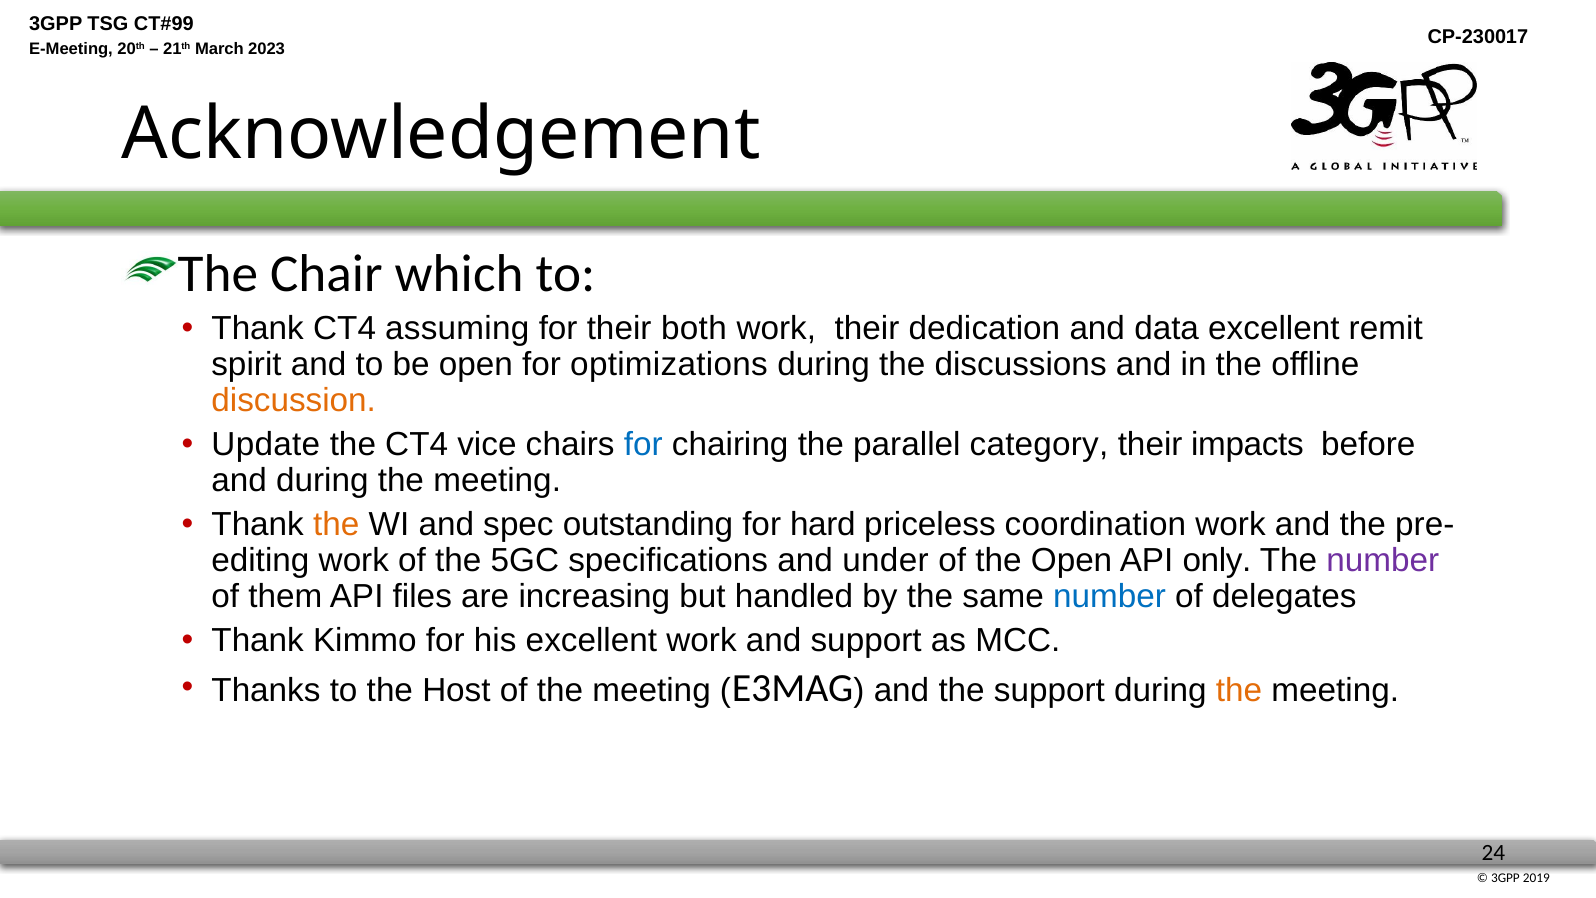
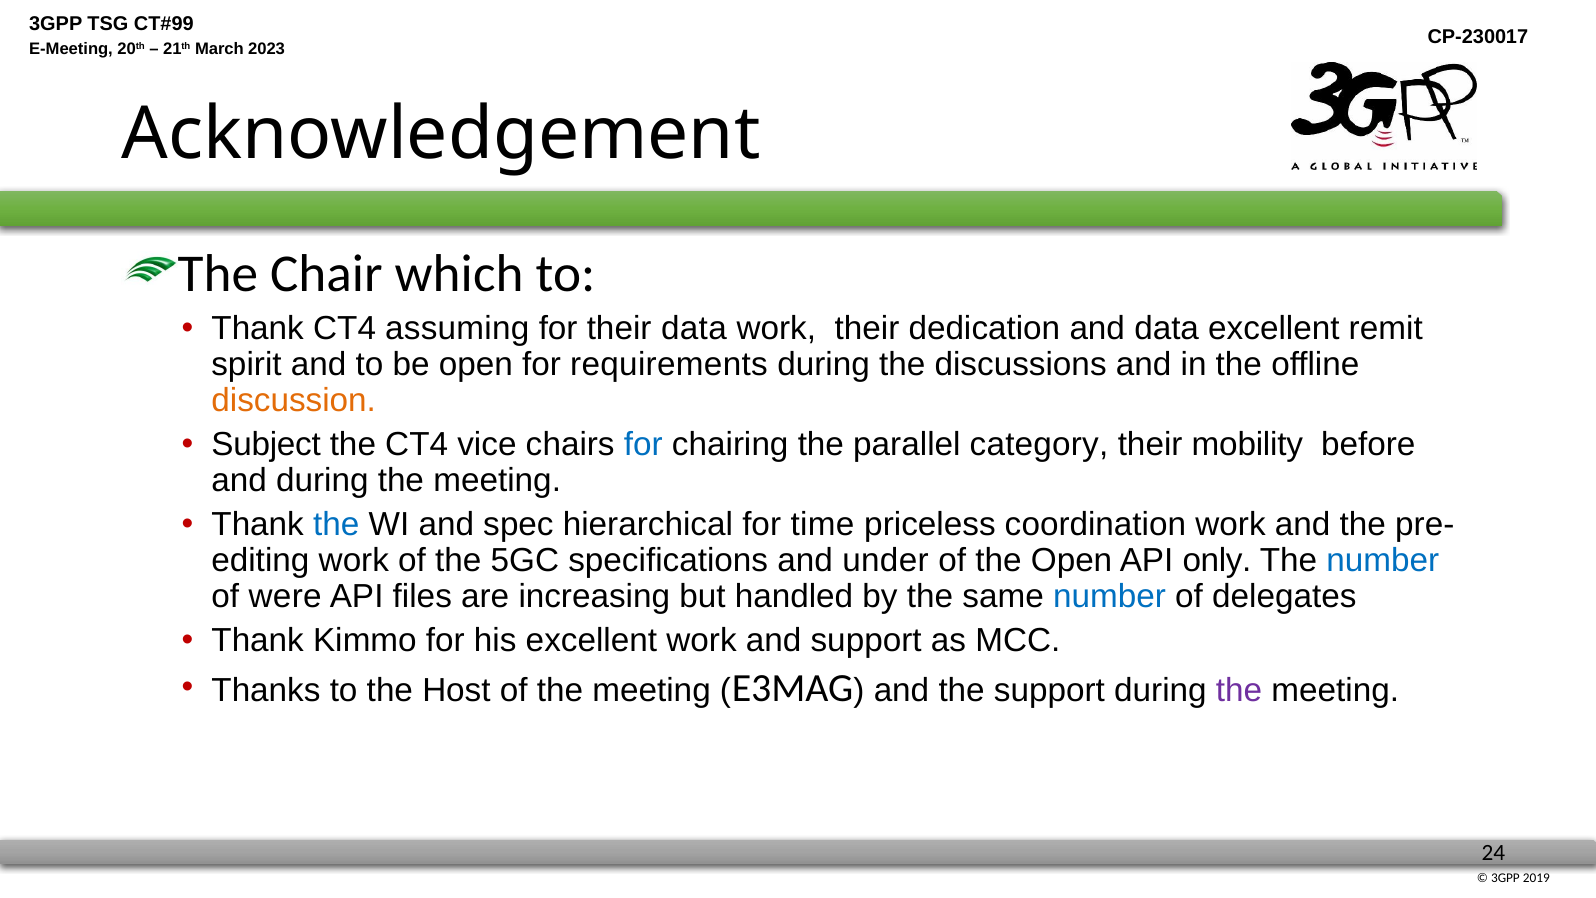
their both: both -> data
optimizations: optimizations -> requirements
Update: Update -> Subject
impacts: impacts -> mobility
the at (336, 525) colour: orange -> blue
outstanding: outstanding -> hierarchical
hard: hard -> time
number at (1383, 561) colour: purple -> blue
them: them -> were
the at (1239, 691) colour: orange -> purple
